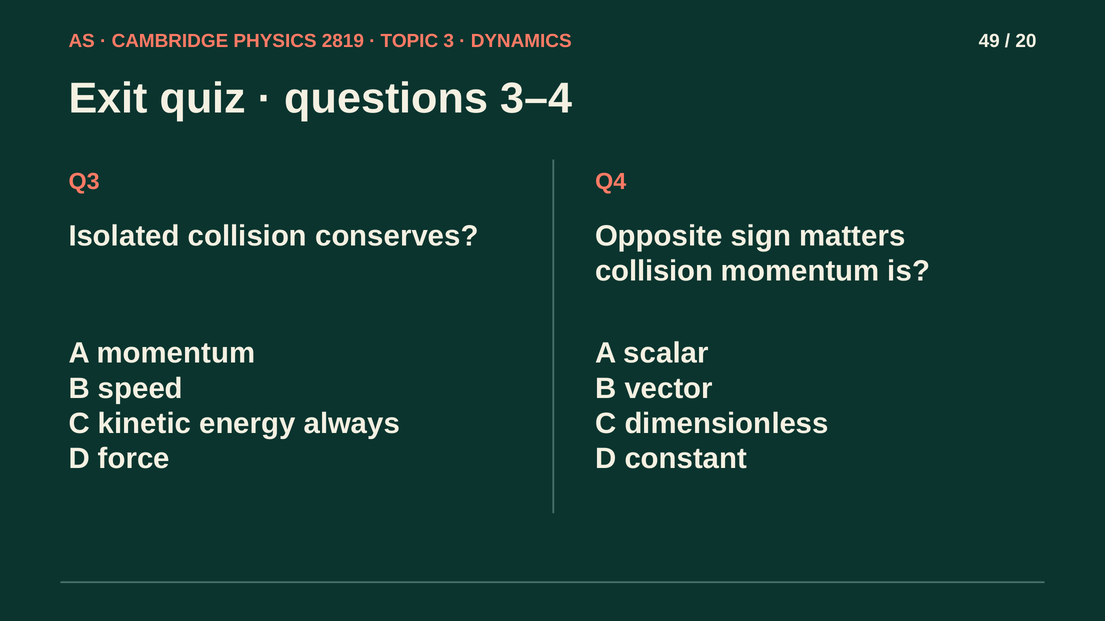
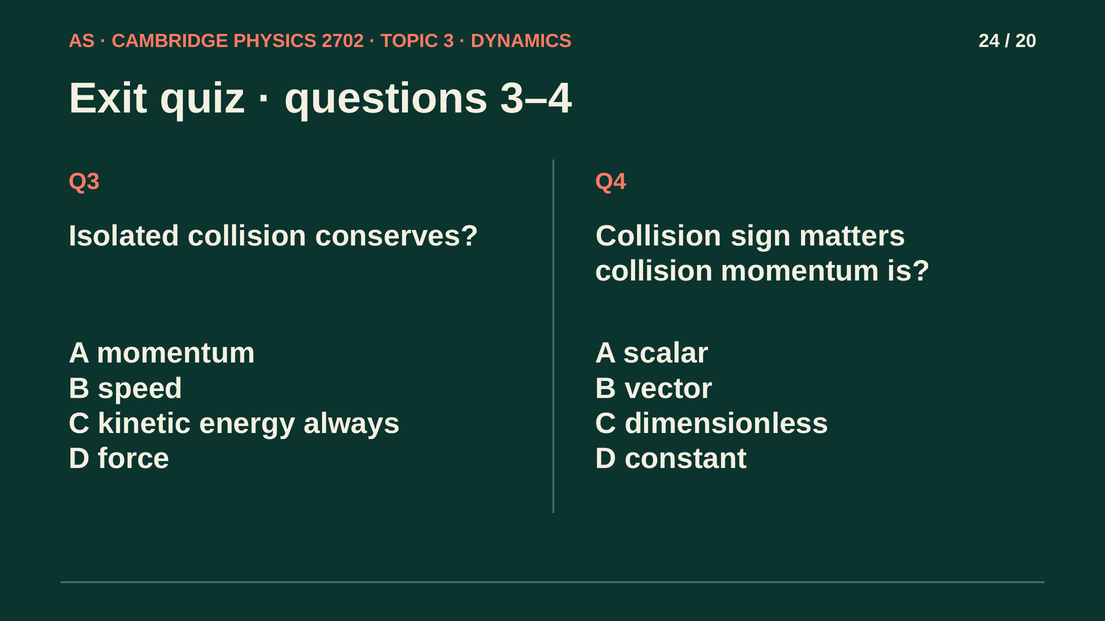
2819: 2819 -> 2702
49: 49 -> 24
Opposite at (659, 236): Opposite -> Collision
